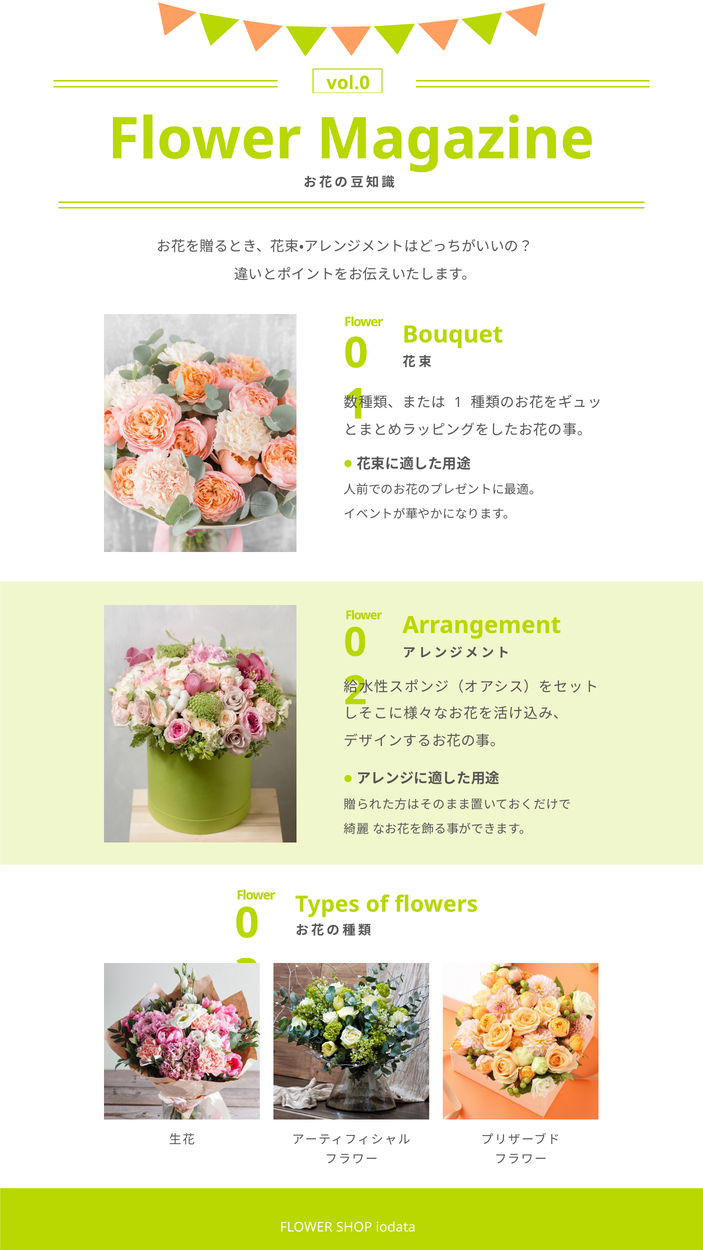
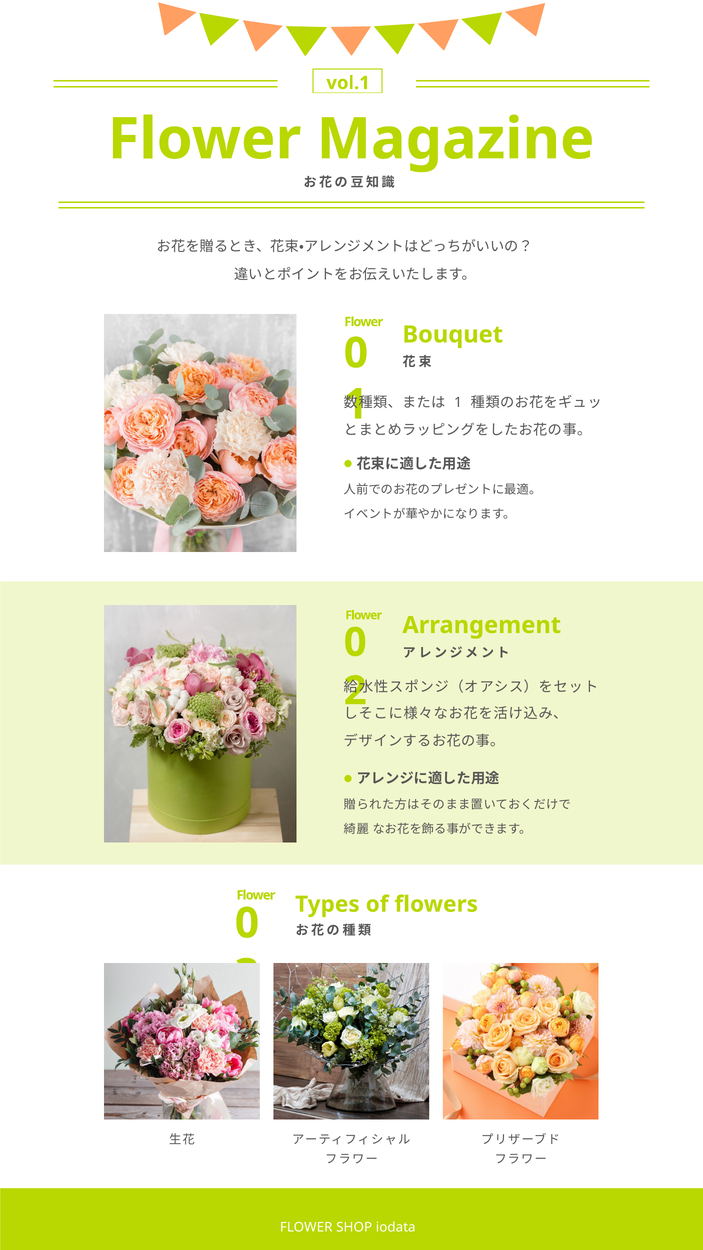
vol.0: vol.0 -> vol.1
